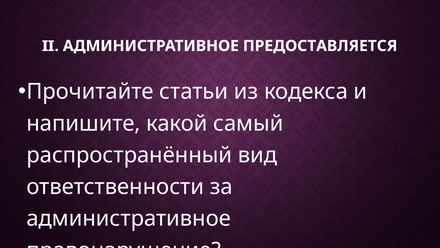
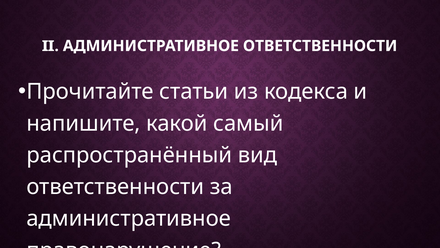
АДМИНИСТРАТИВНОЕ ПРЕДОСТАВЛЯЕТСЯ: ПРЕДОСТАВЛЯЕТСЯ -> ОТВЕТСТВЕННОСТИ
